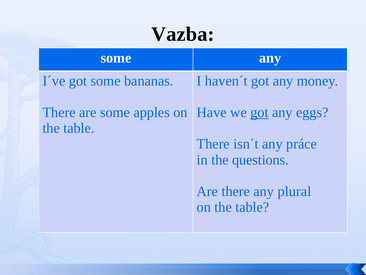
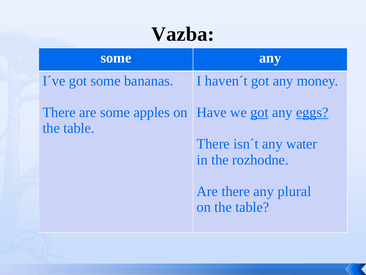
eggs underline: none -> present
práce: práce -> water
questions: questions -> rozhodne
